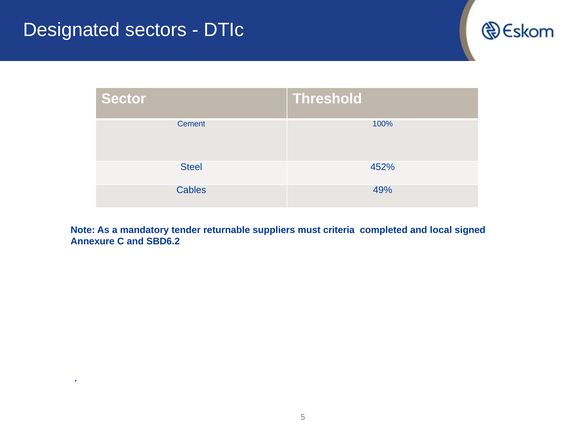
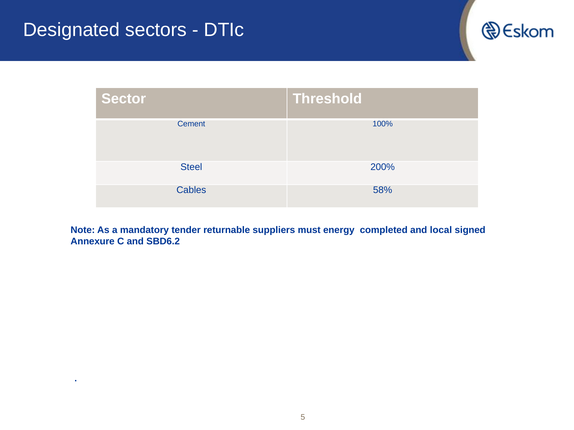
452%: 452% -> 200%
49%: 49% -> 58%
criteria: criteria -> energy
